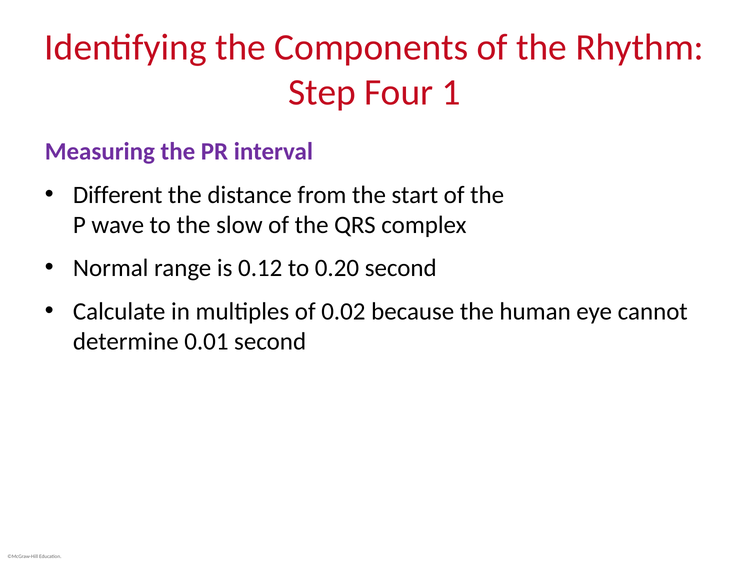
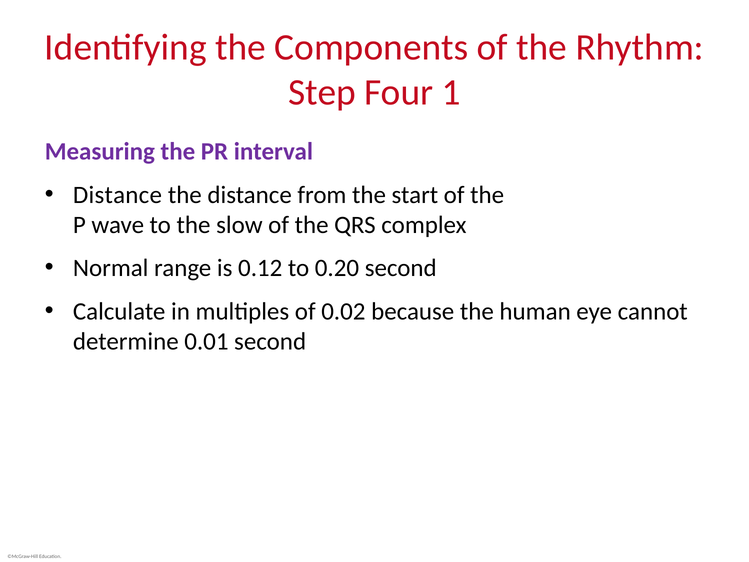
Different at (118, 195): Different -> Distance
